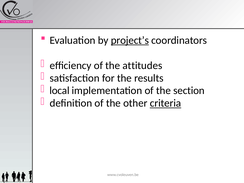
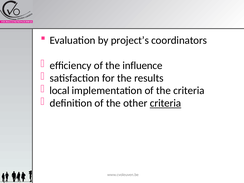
project’s underline: present -> none
attitudes: attitudes -> influence
the section: section -> criteria
